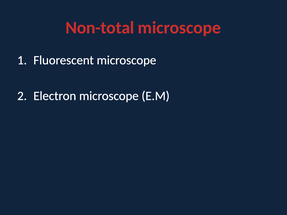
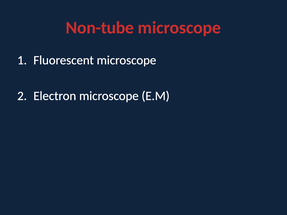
Non-total: Non-total -> Non-tube
